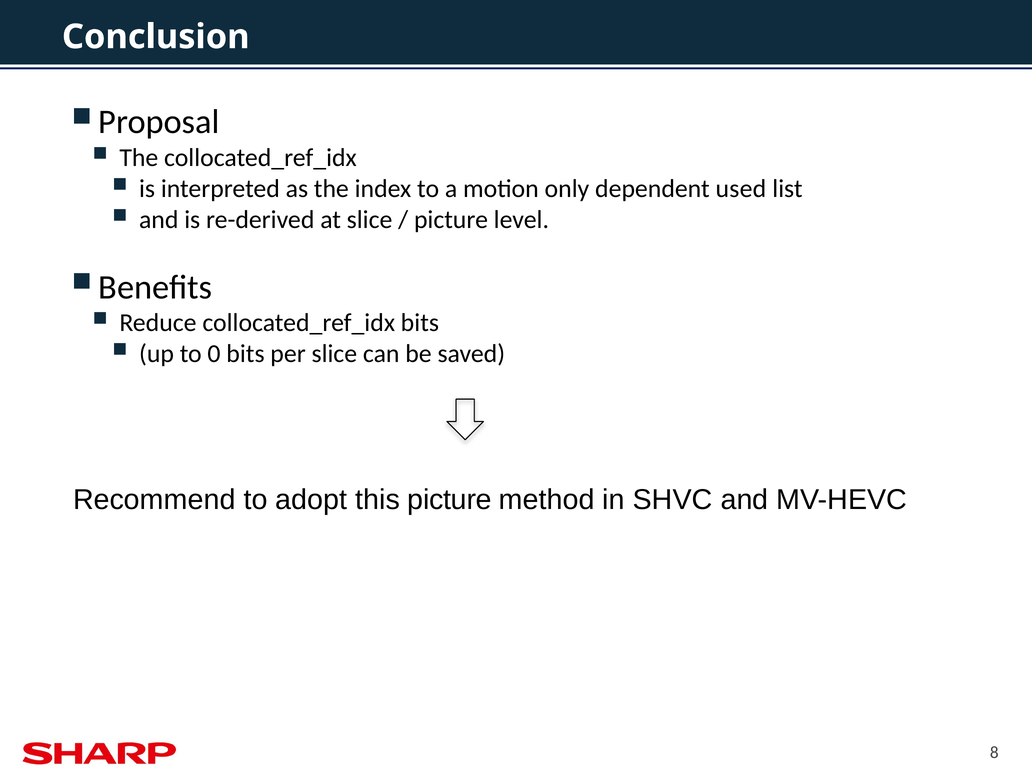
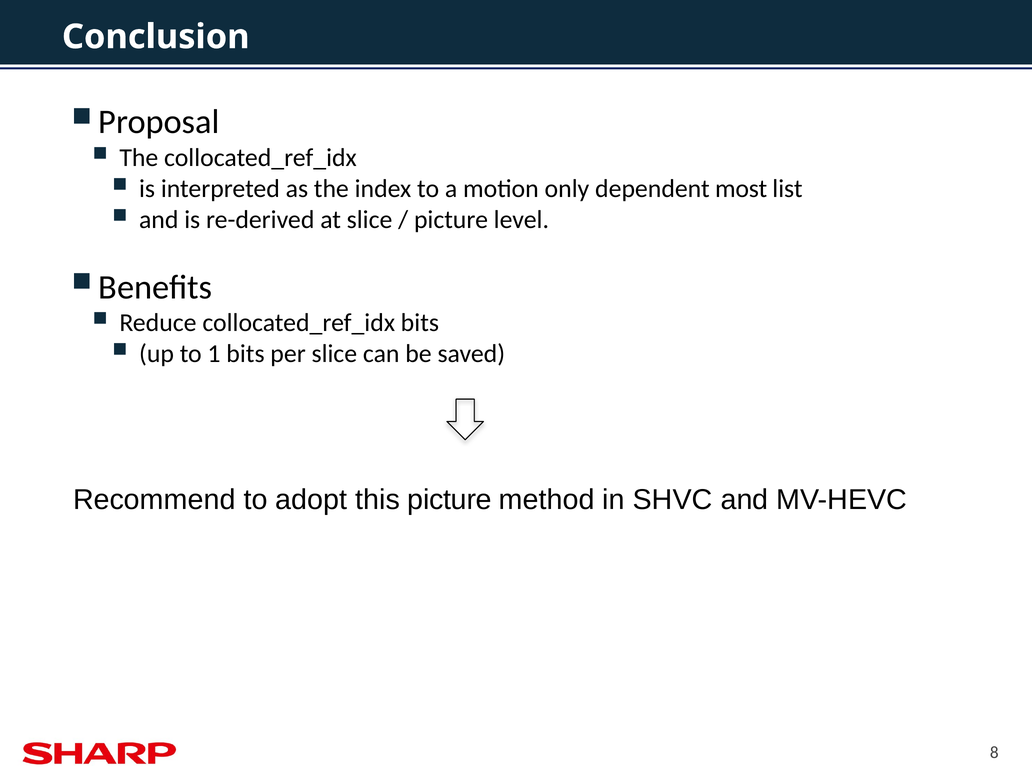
used: used -> most
0: 0 -> 1
